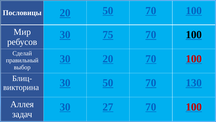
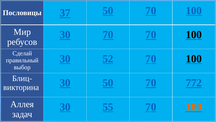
Пословицы 20: 20 -> 37
30 75: 75 -> 70
30 20: 20 -> 52
100 at (194, 59) colour: red -> black
130: 130 -> 772
27: 27 -> 55
100 at (194, 107) colour: red -> orange
